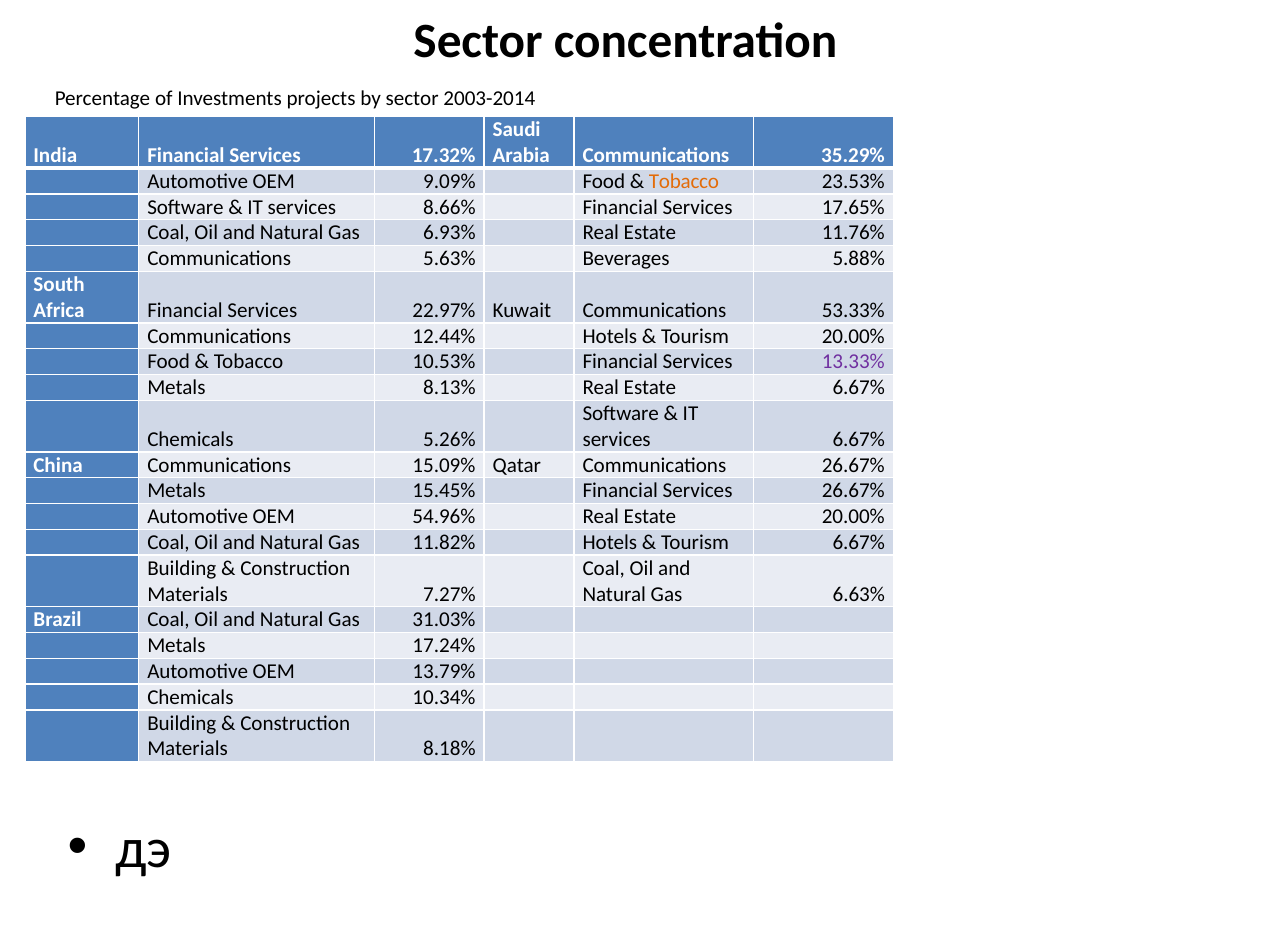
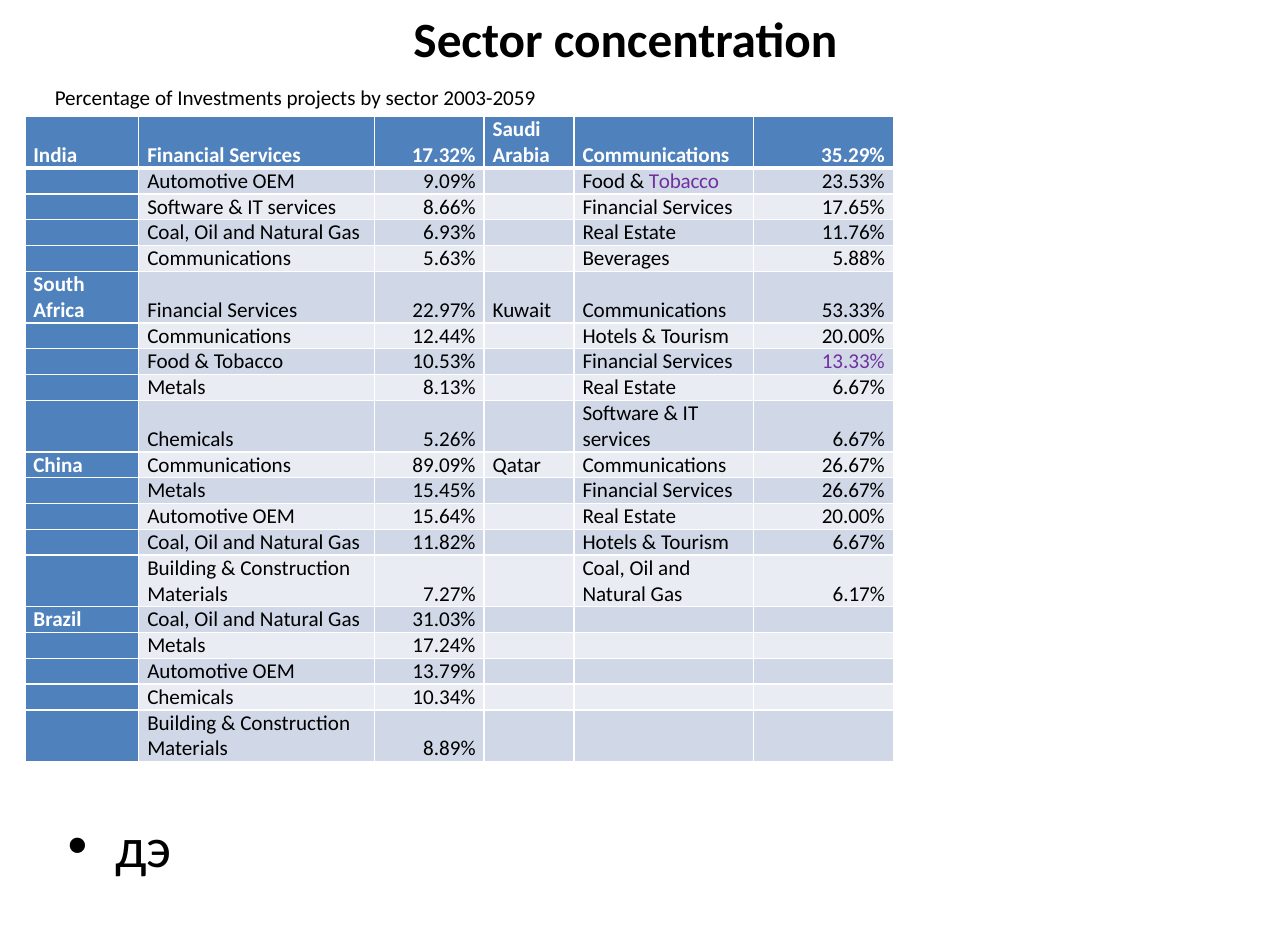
2003-2014: 2003-2014 -> 2003-2059
Tobacco at (684, 181) colour: orange -> purple
15.09%: 15.09% -> 89.09%
54.96%: 54.96% -> 15.64%
6.63%: 6.63% -> 6.17%
8.18%: 8.18% -> 8.89%
